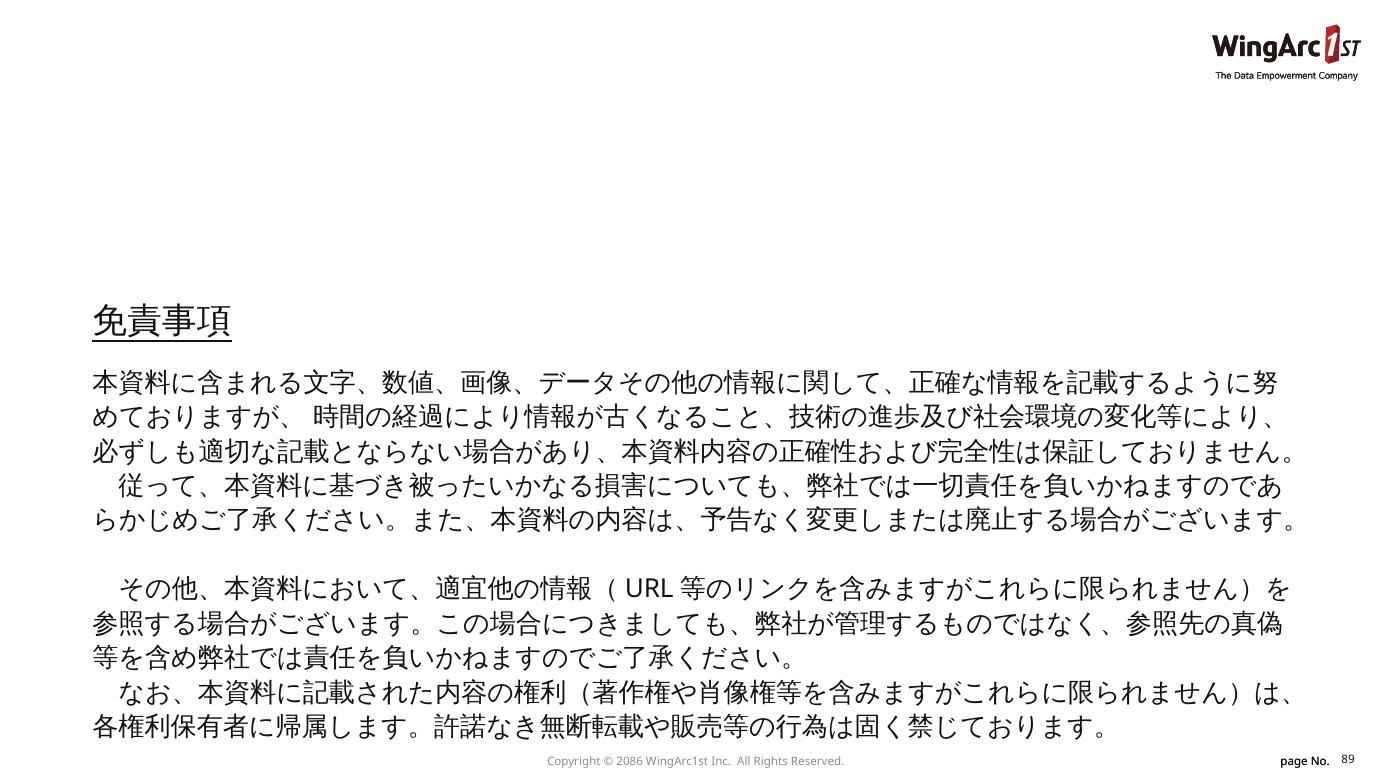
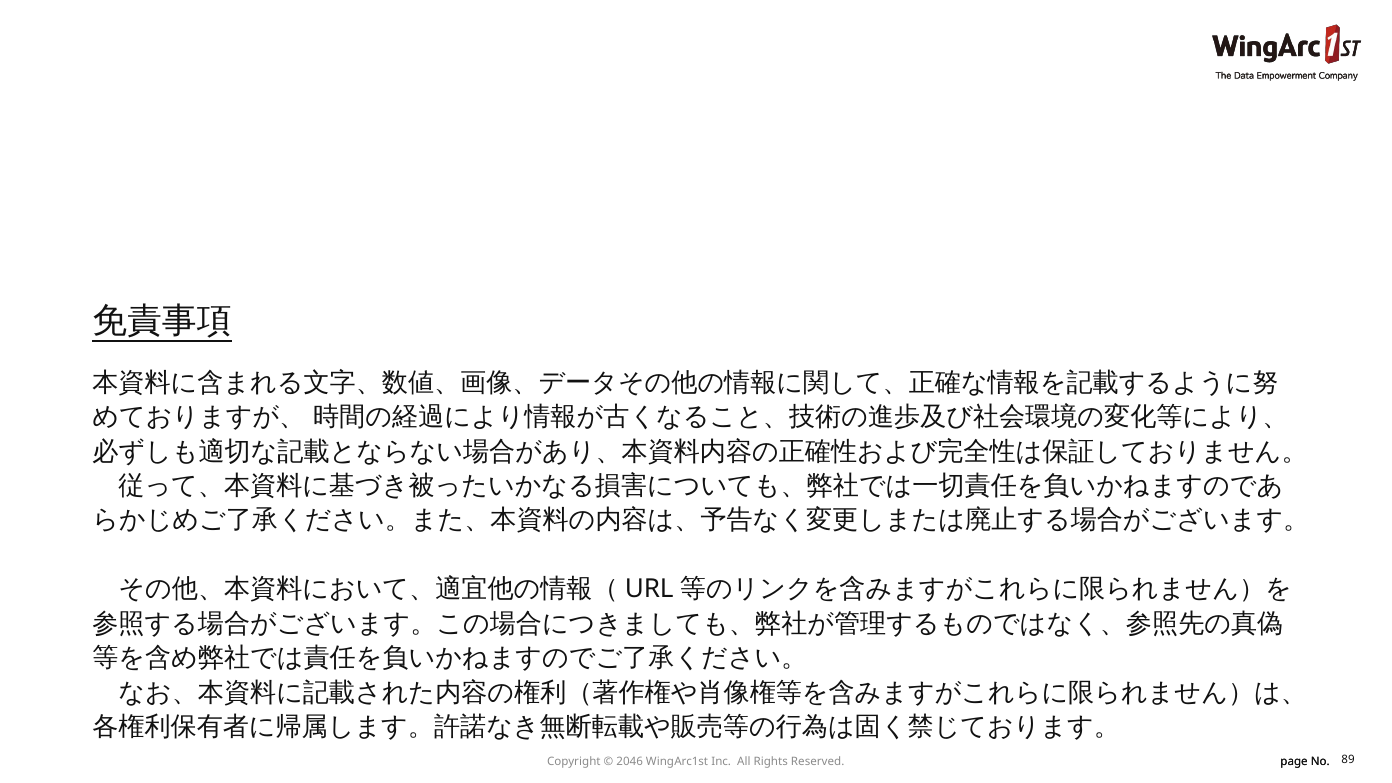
2086: 2086 -> 2046
